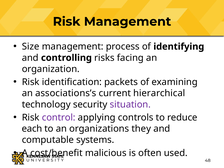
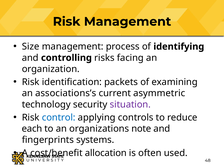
hierarchical: hierarchical -> asymmetric
control colour: purple -> blue
they: they -> note
computable: computable -> fingerprints
malicious: malicious -> allocation
